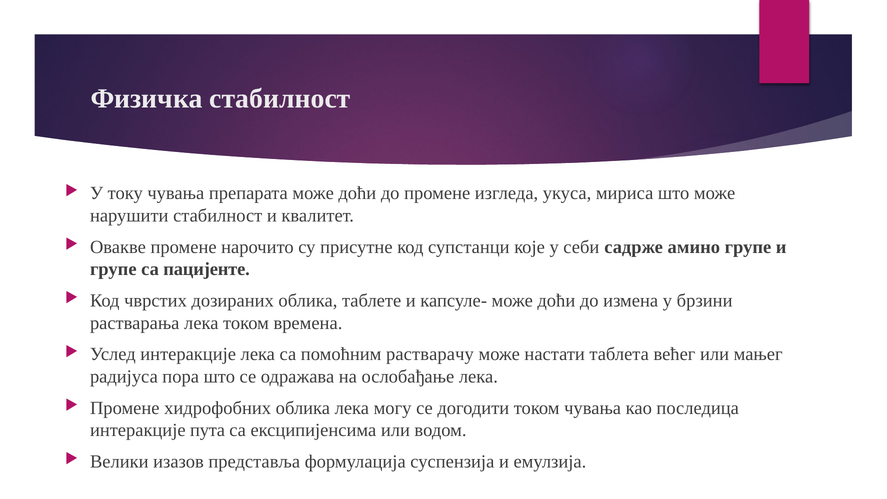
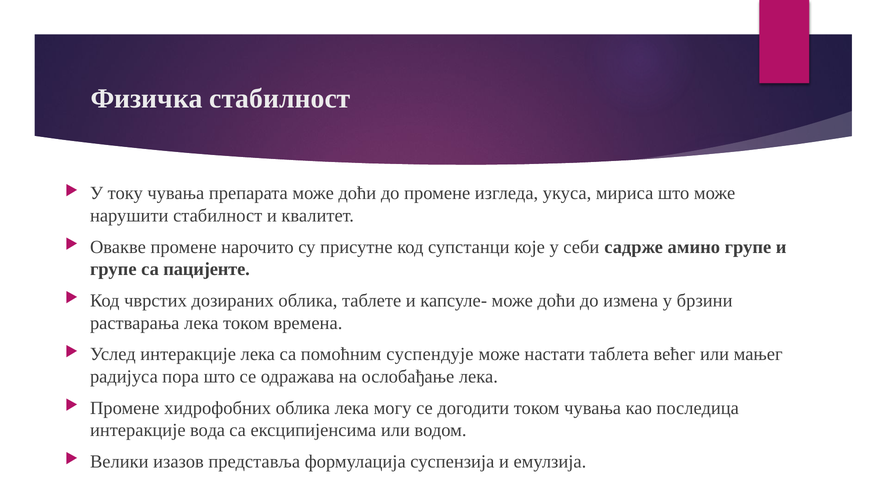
растварачу: растварачу -> суспендује
пута: пута -> вода
